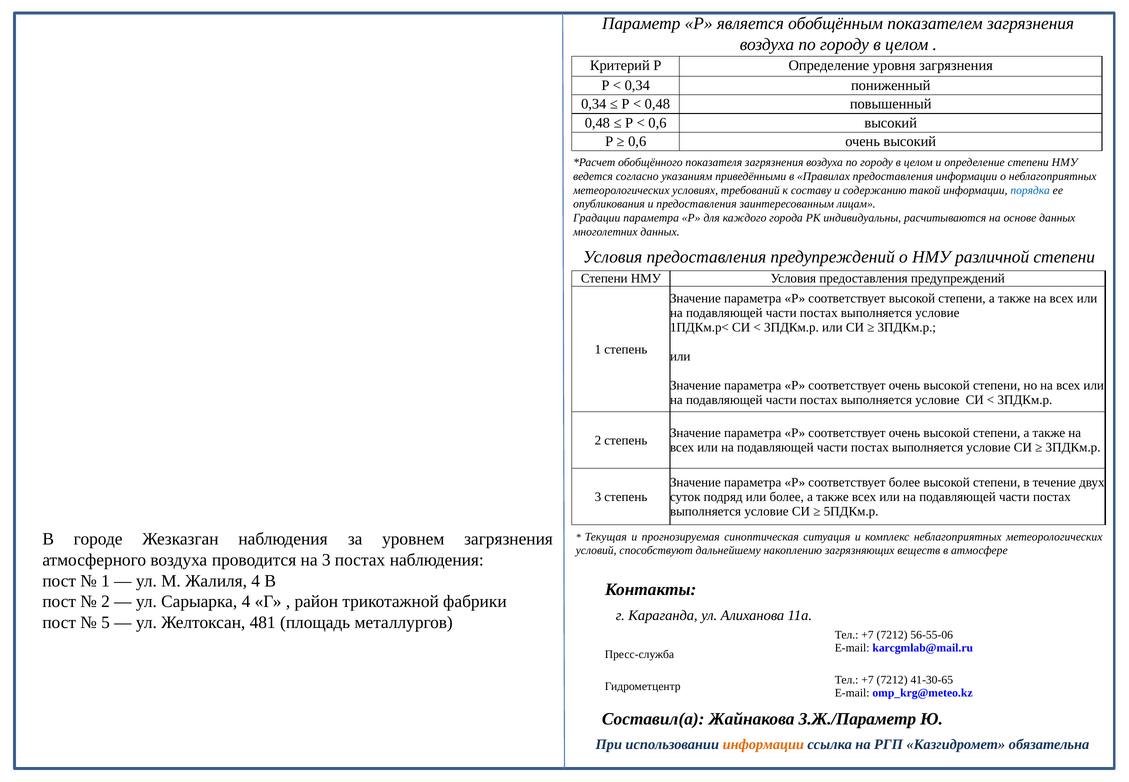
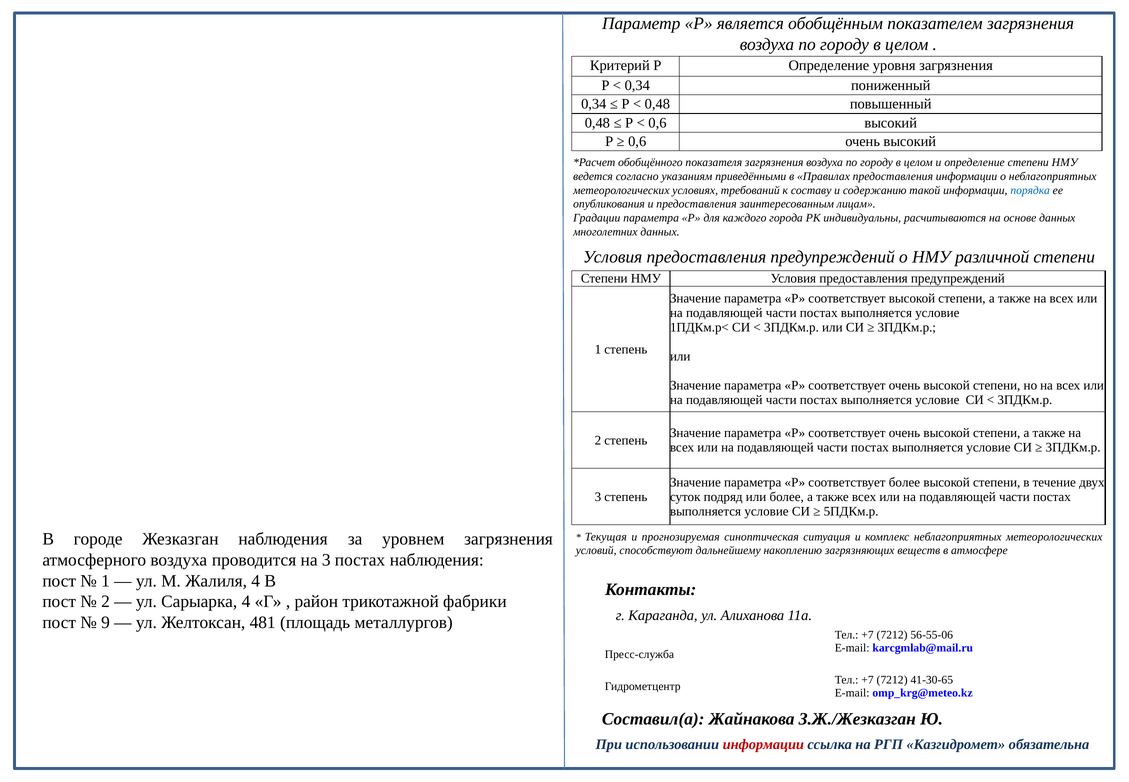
5: 5 -> 9
З.Ж./Параметр: З.Ж./Параметр -> З.Ж./Жезказган
информации at (763, 744) colour: orange -> red
